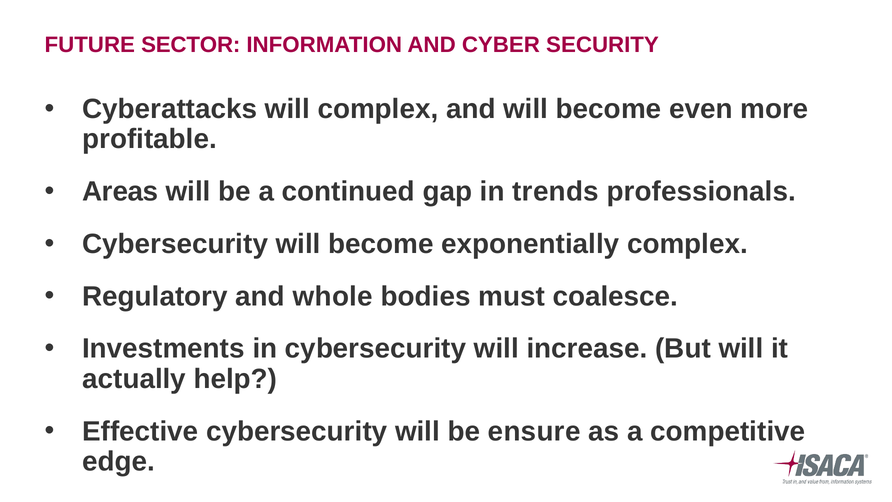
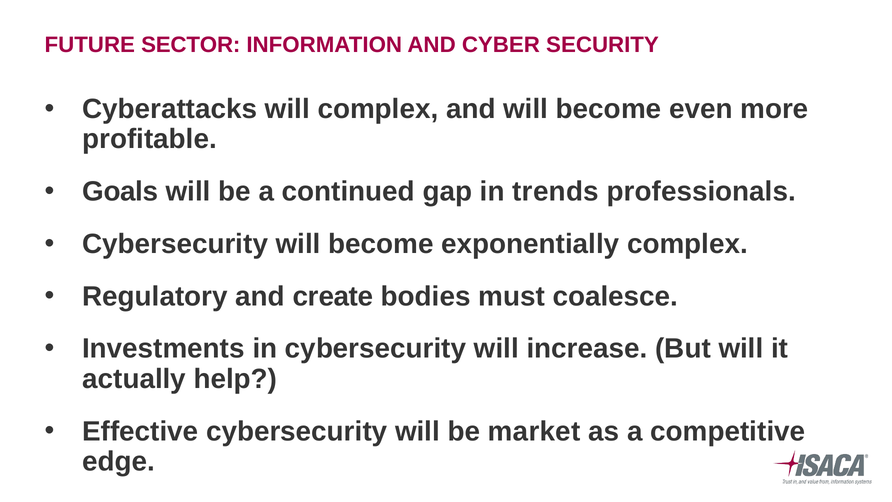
Areas: Areas -> Goals
whole: whole -> create
ensure: ensure -> market
